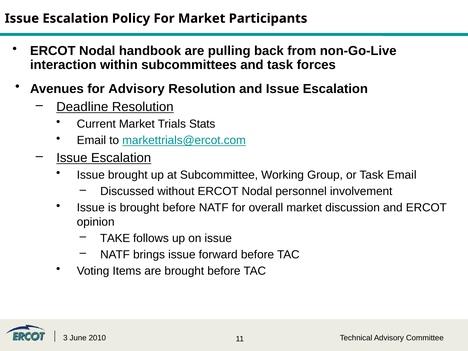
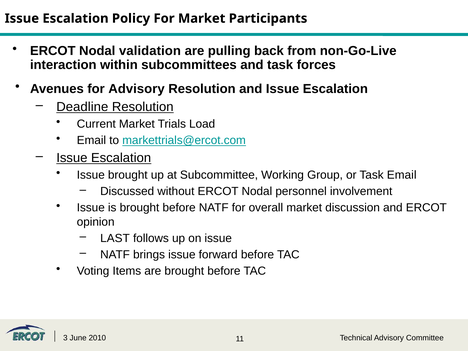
handbook: handbook -> validation
Stats: Stats -> Load
TAKE: TAKE -> LAST
